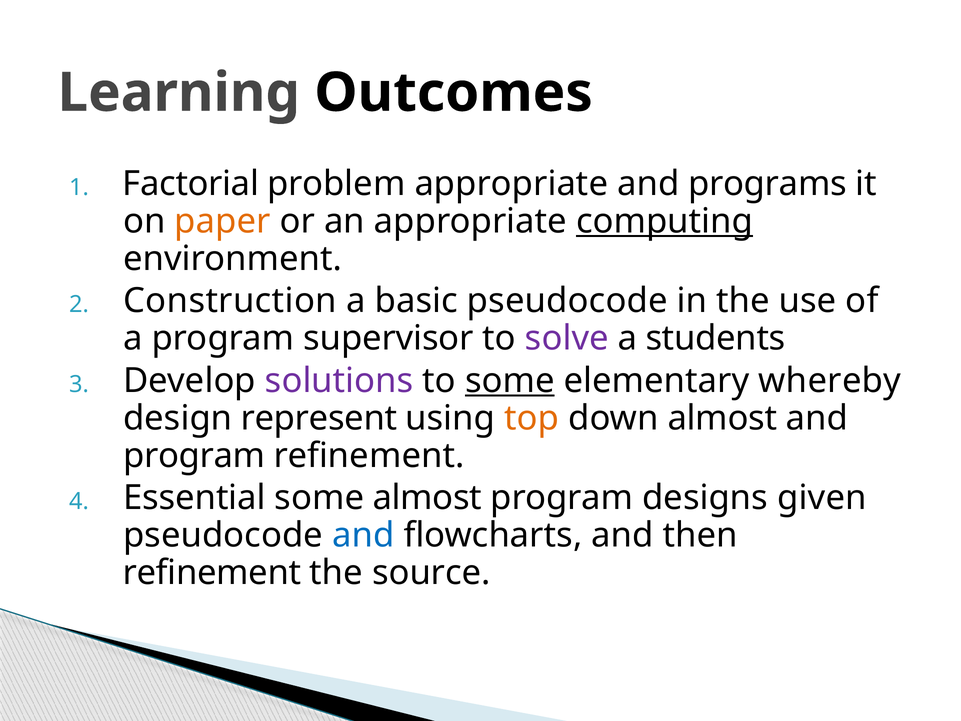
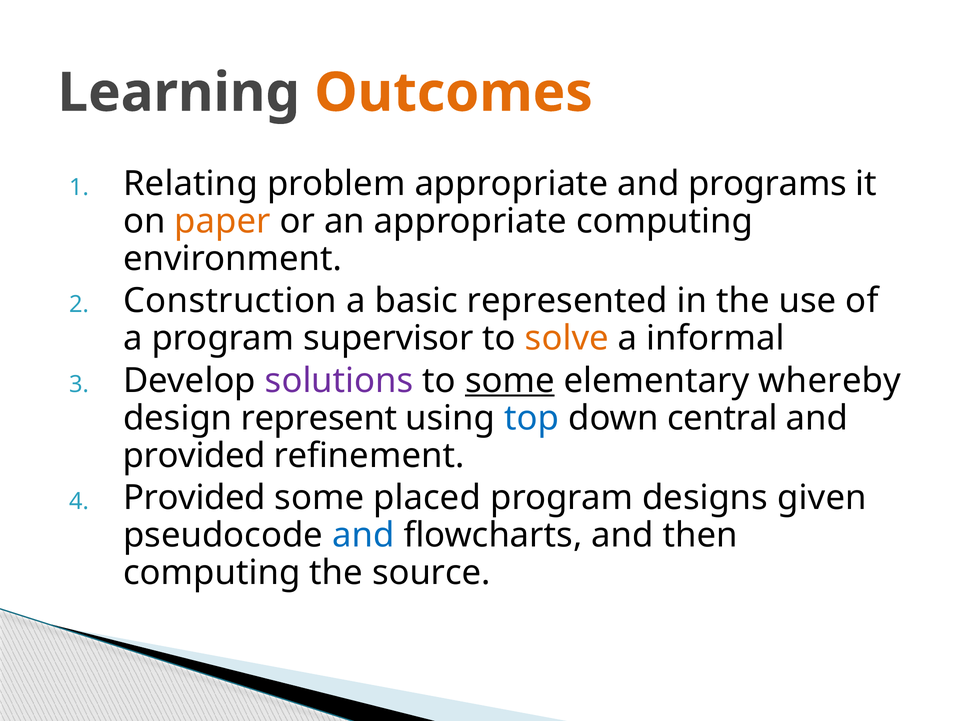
Outcomes colour: black -> orange
Factorial: Factorial -> Relating
computing at (665, 221) underline: present -> none
basic pseudocode: pseudocode -> represented
solve colour: purple -> orange
students: students -> informal
top colour: orange -> blue
down almost: almost -> central
program at (194, 455): program -> provided
Essential at (194, 498): Essential -> Provided
some almost: almost -> placed
refinement at (212, 573): refinement -> computing
